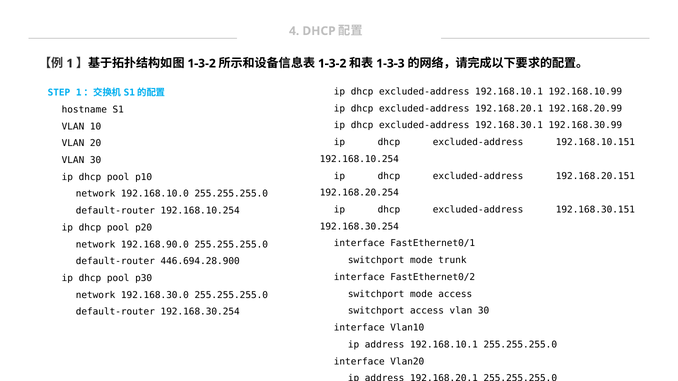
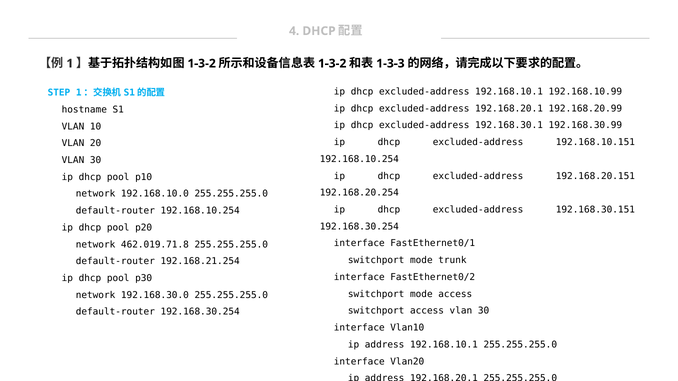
192.168.90.0: 192.168.90.0 -> 462.019.71.8
446.694.28.900: 446.694.28.900 -> 192.168.21.254
